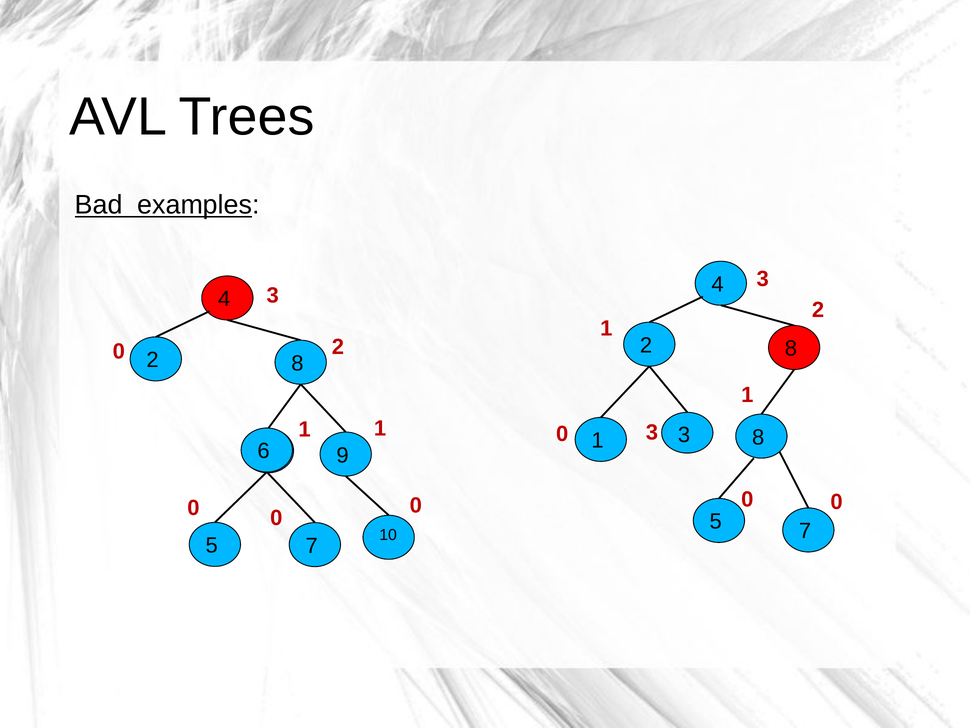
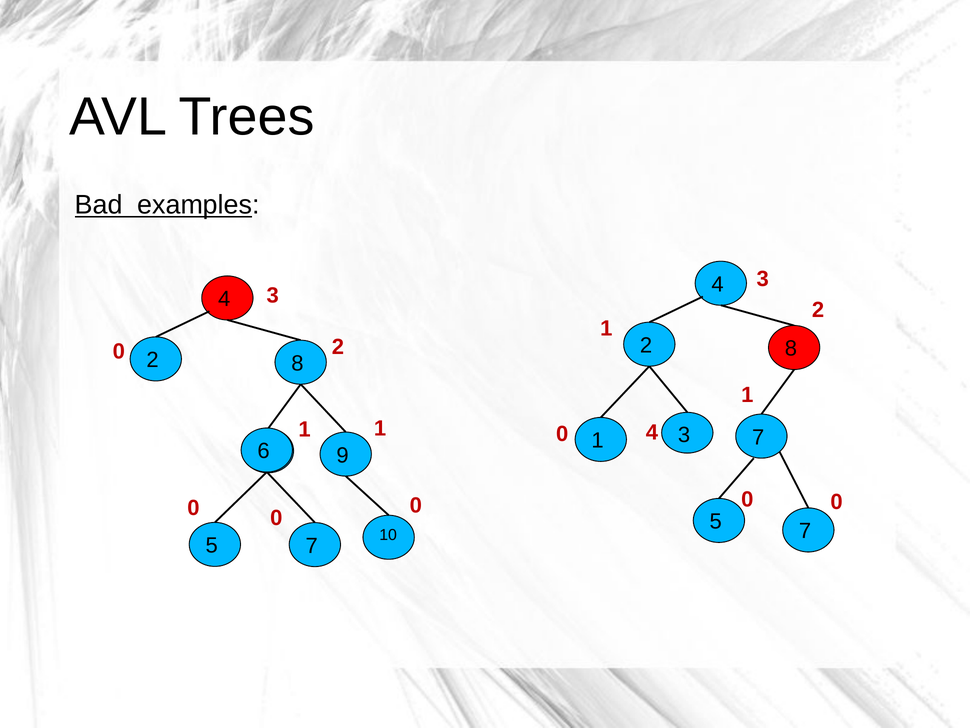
0 3: 3 -> 4
3 8: 8 -> 7
